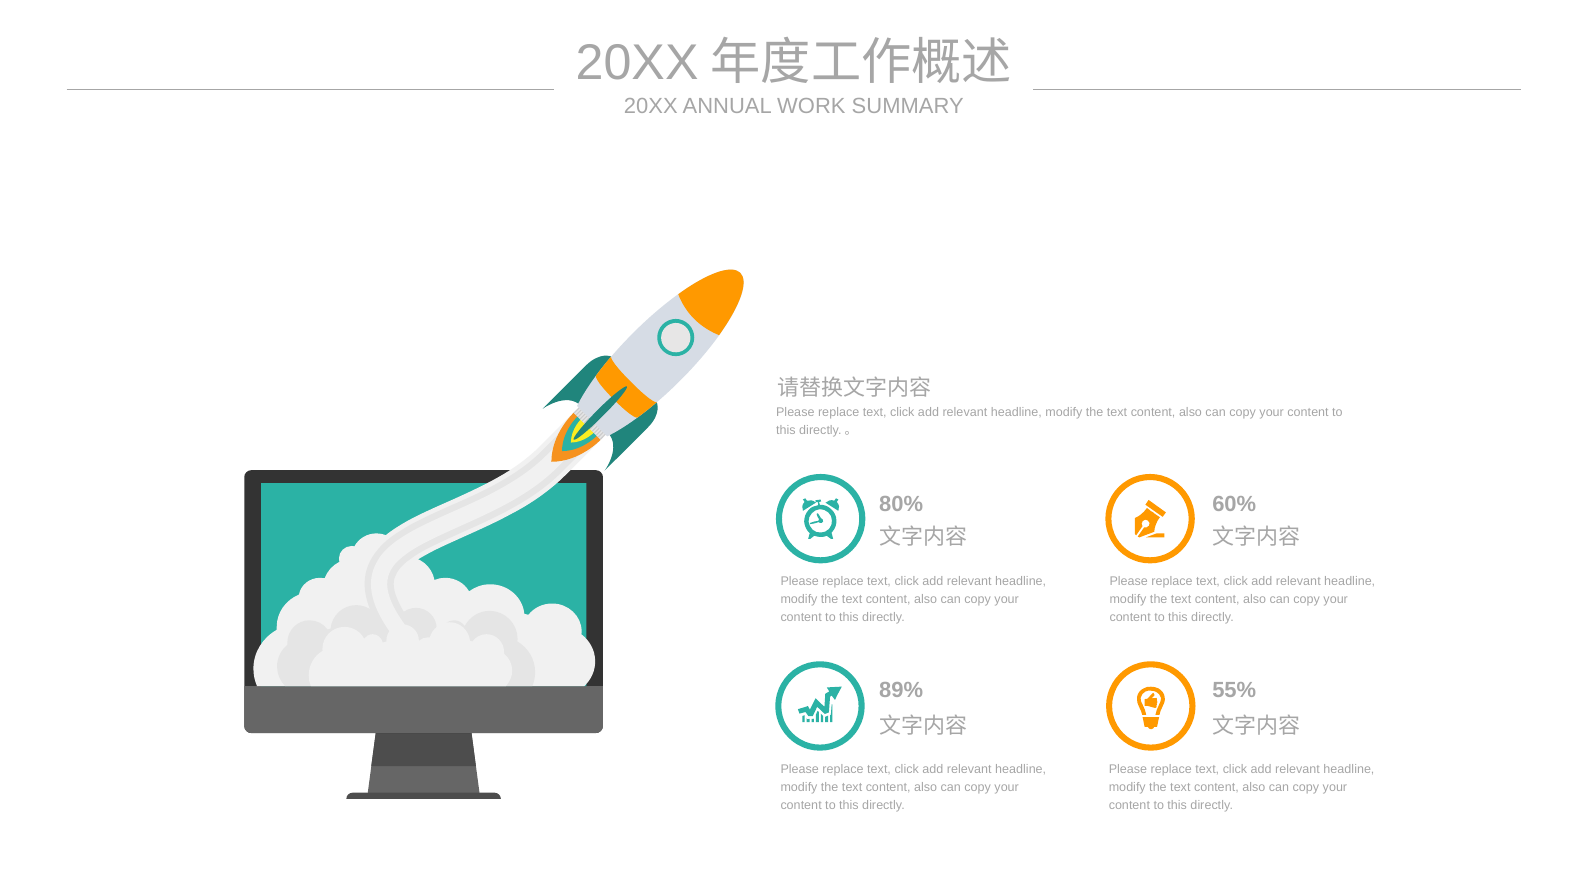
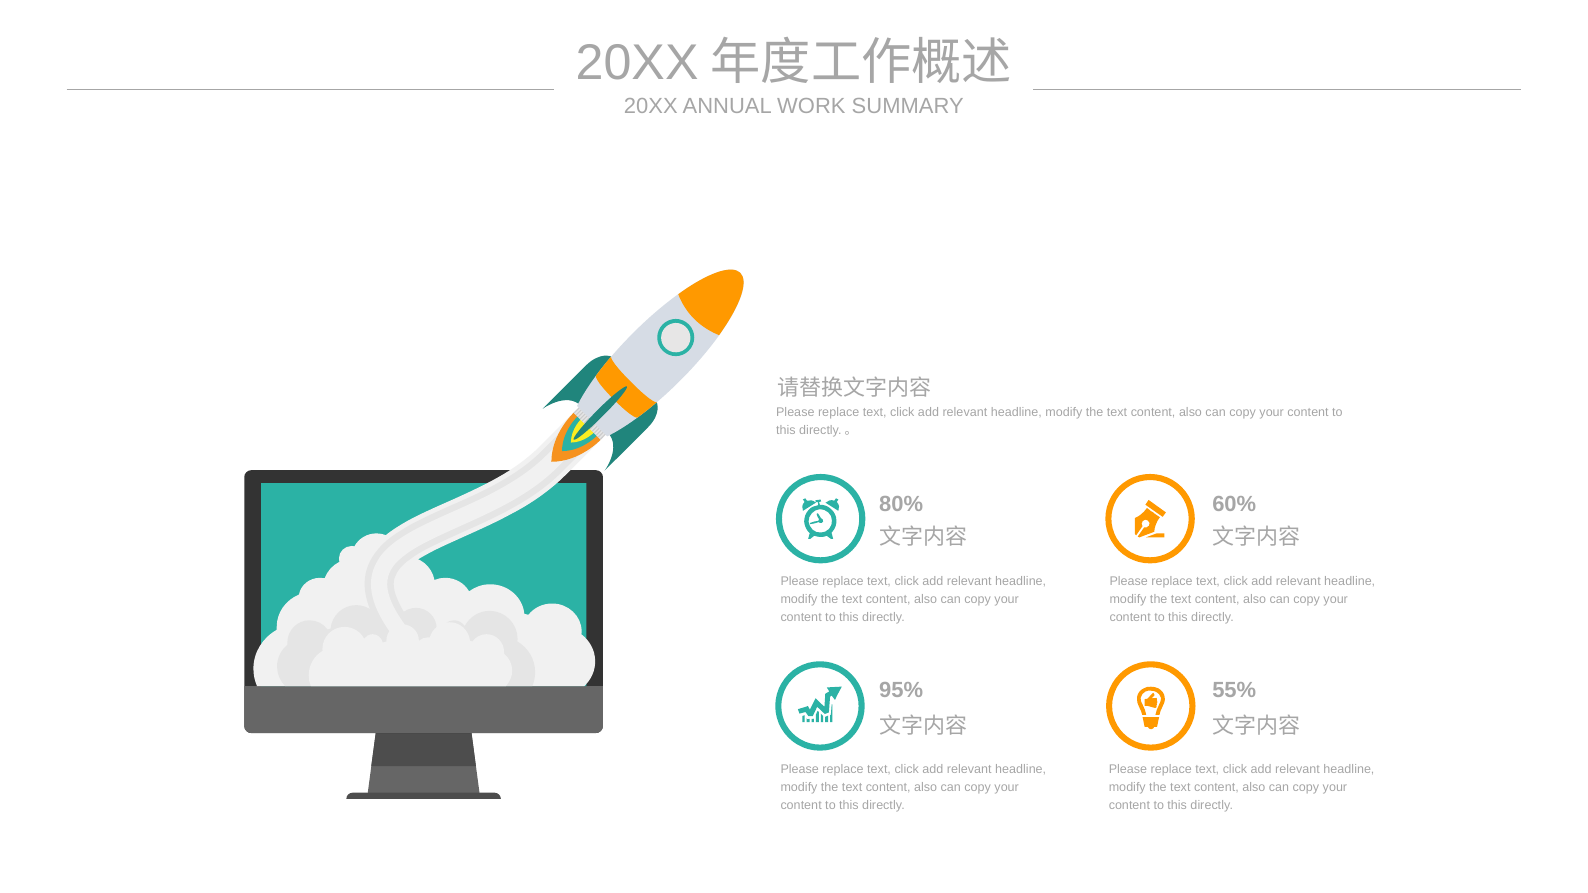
89%: 89% -> 95%
